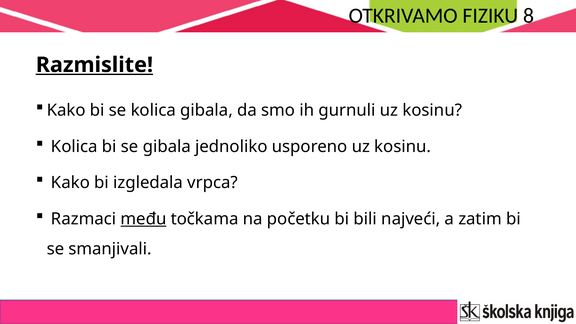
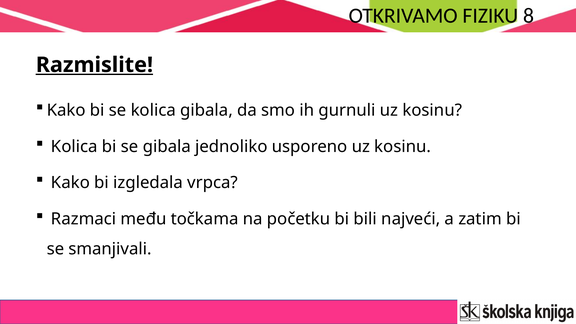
među underline: present -> none
